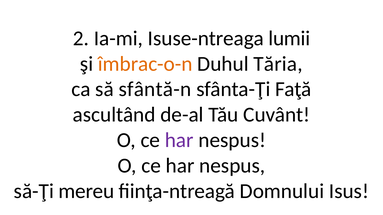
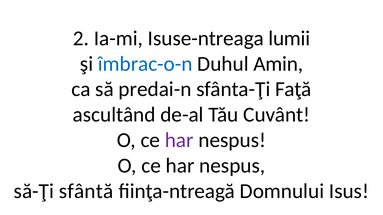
îmbrac-o-n colour: orange -> blue
Tăria: Tăria -> Amin
sfântă-n: sfântă-n -> predai-n
mereu: mereu -> sfântă
